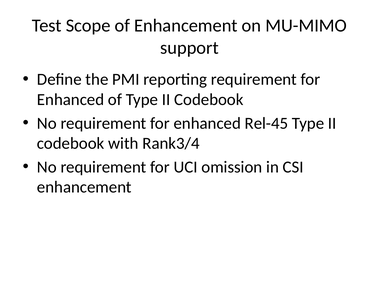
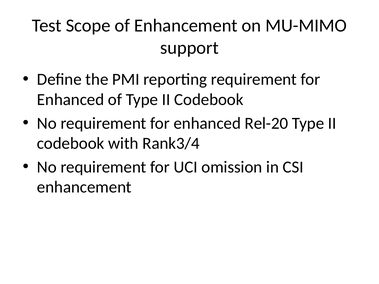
Rel-45: Rel-45 -> Rel-20
